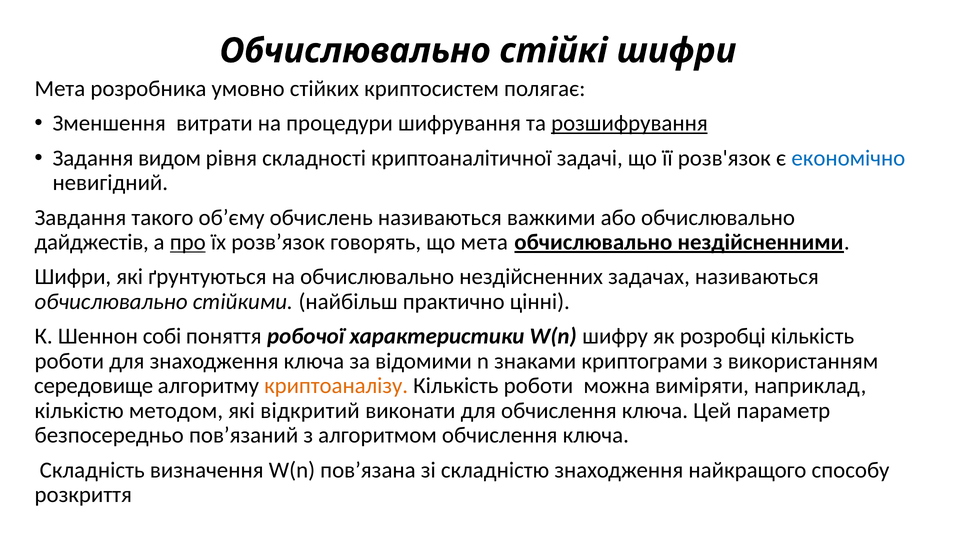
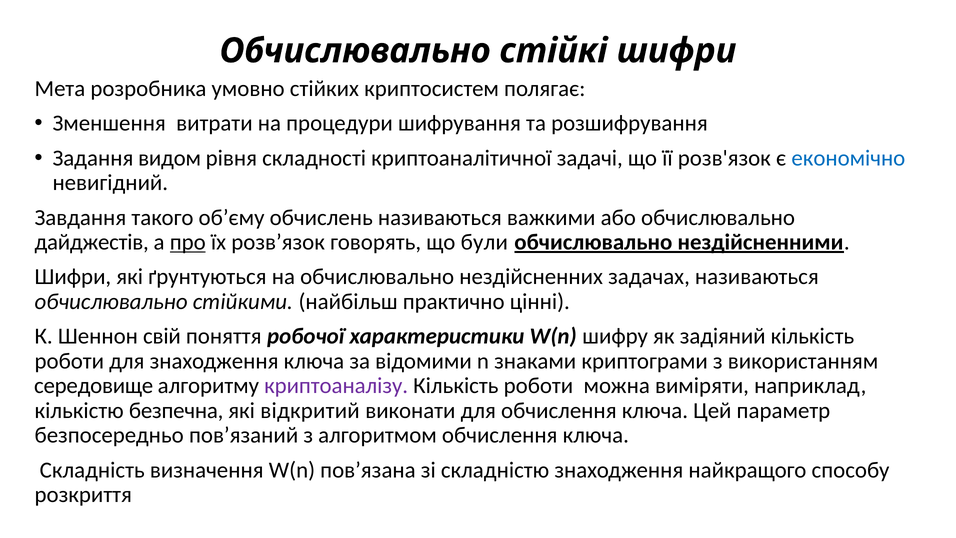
розшифрування underline: present -> none
що мета: мета -> були
собі: собі -> свій
розробці: розробці -> задіяний
криптоаналізу colour: orange -> purple
методом: методом -> безпечна
